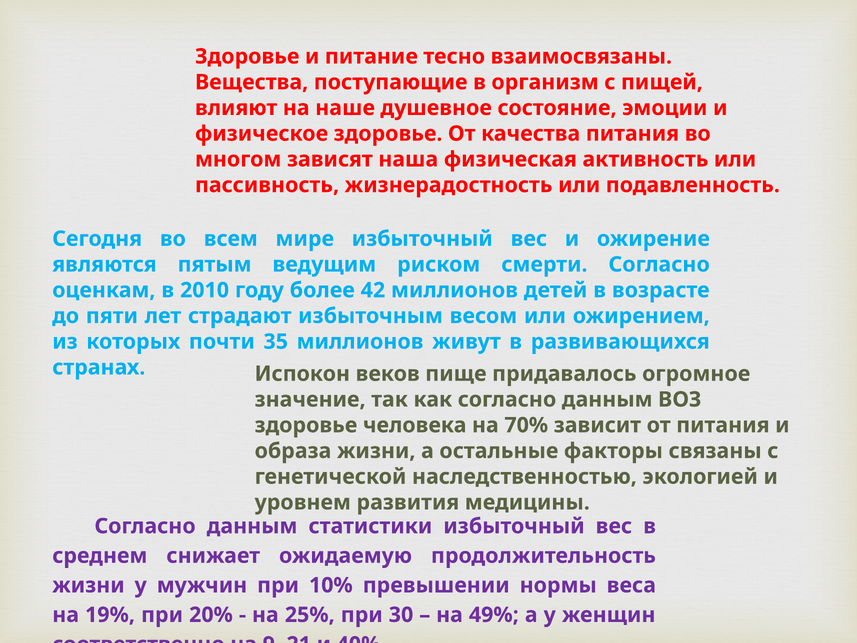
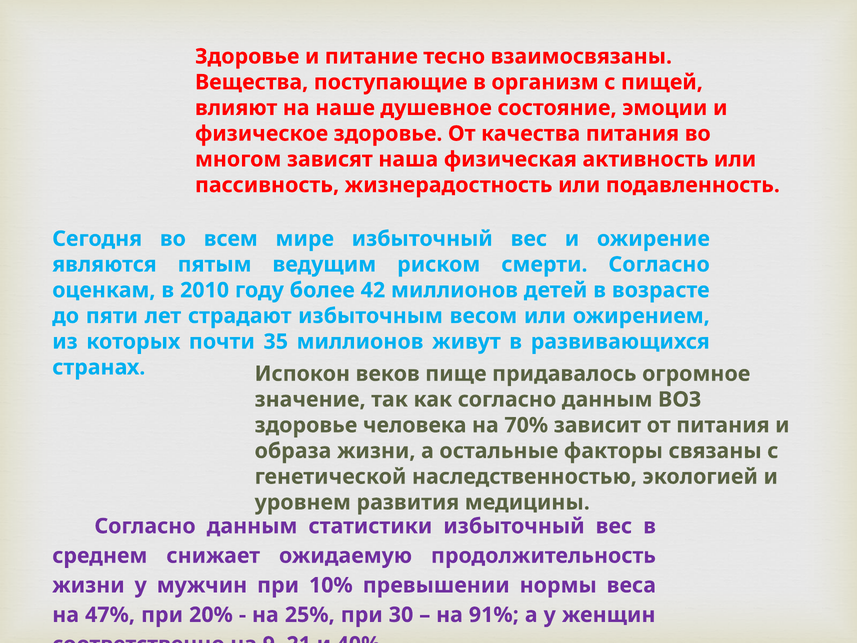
19%: 19% -> 47%
49%: 49% -> 91%
